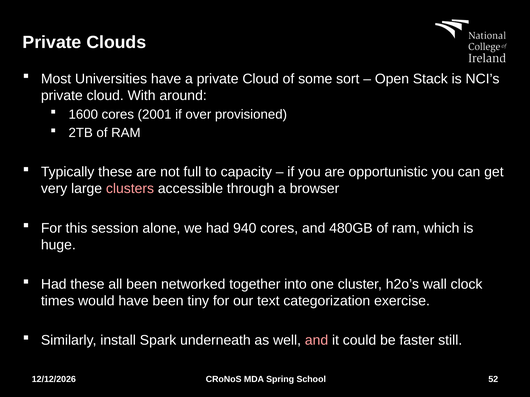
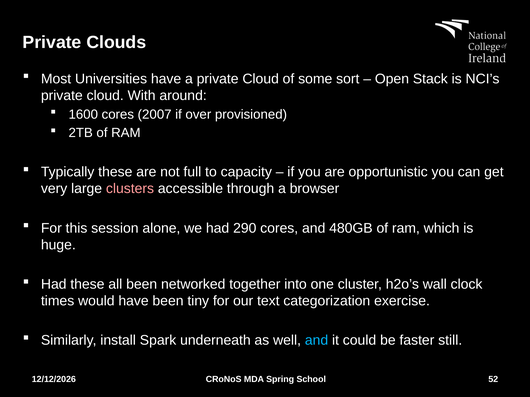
2001: 2001 -> 2007
940: 940 -> 290
and at (317, 341) colour: pink -> light blue
